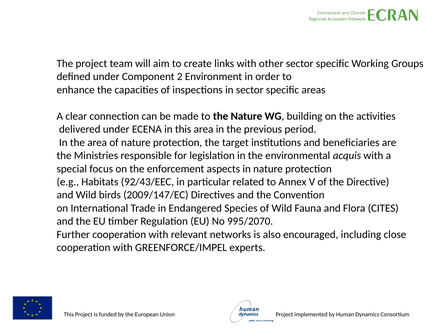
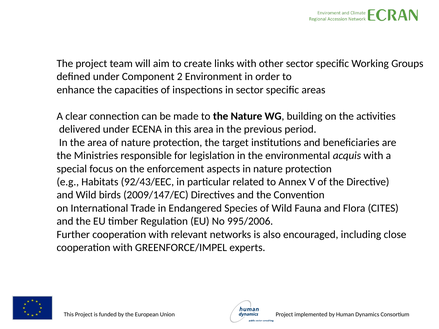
995/2070: 995/2070 -> 995/2006
